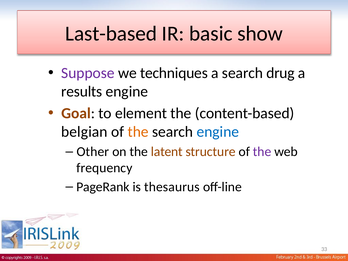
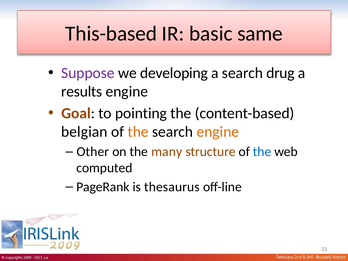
Last-based: Last-based -> This-based
show: show -> same
techniques: techniques -> developing
element: element -> pointing
engine at (218, 132) colour: blue -> orange
latent: latent -> many
the at (262, 152) colour: purple -> blue
frequency: frequency -> computed
